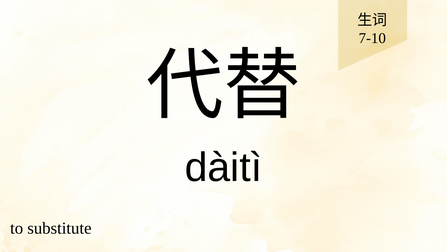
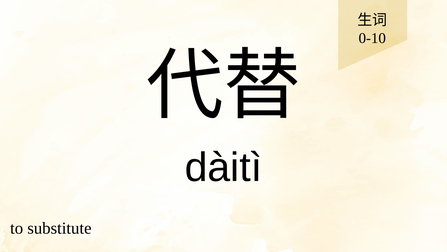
7-10: 7-10 -> 0-10
